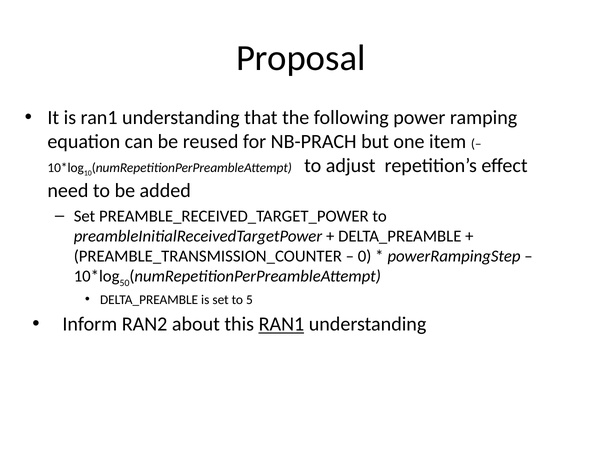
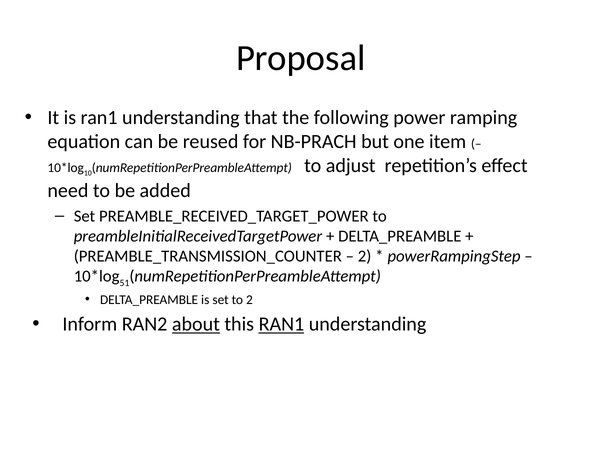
0 at (365, 256): 0 -> 2
50: 50 -> 51
to 5: 5 -> 2
about underline: none -> present
